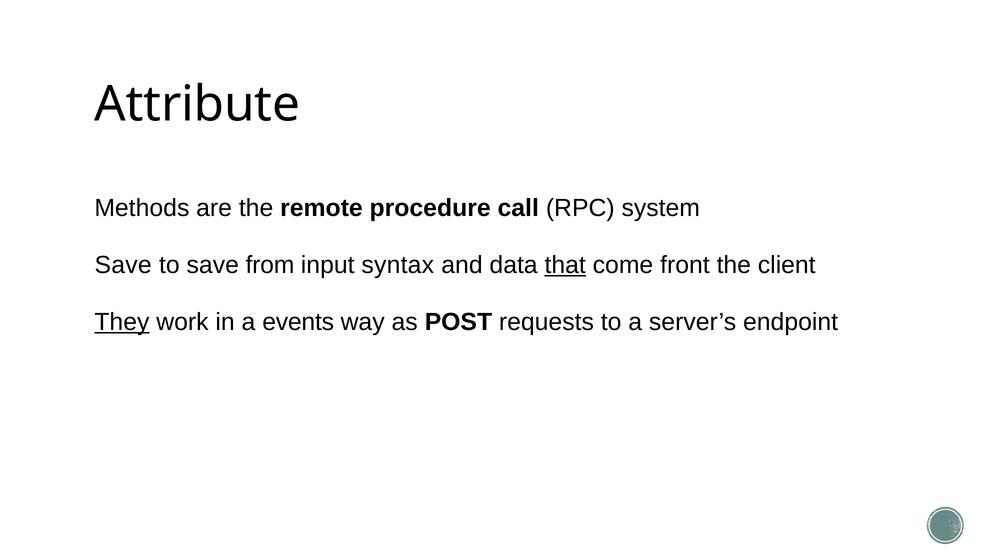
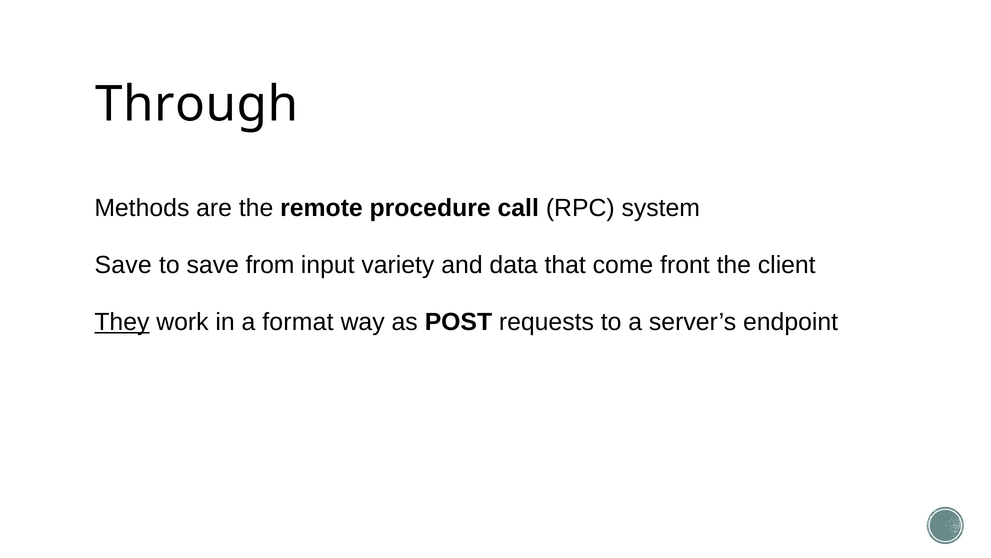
Attribute: Attribute -> Through
syntax: syntax -> variety
that underline: present -> none
events: events -> format
